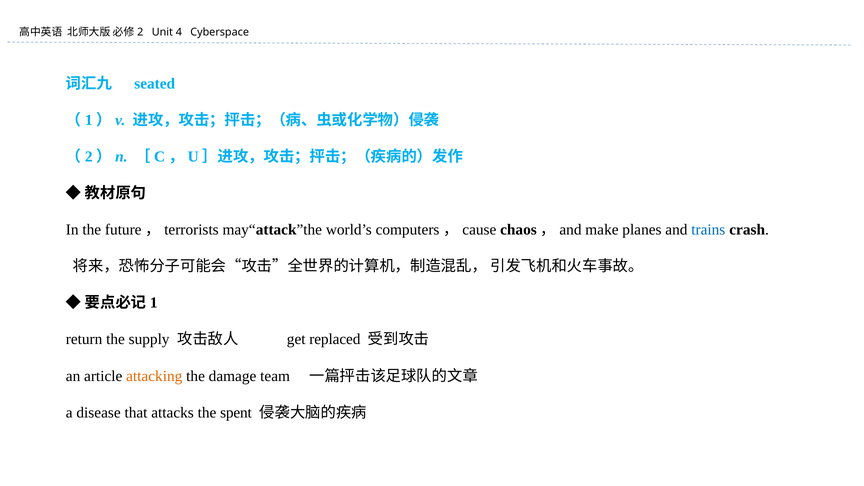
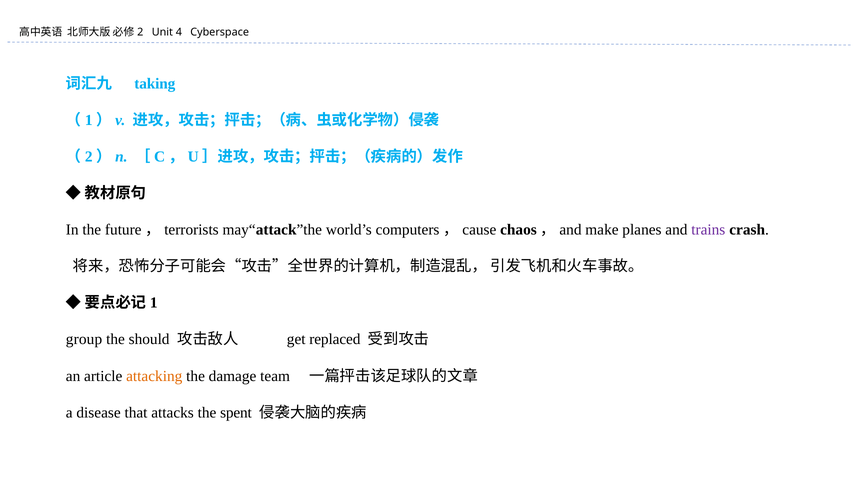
seated: seated -> taking
trains colour: blue -> purple
return: return -> group
supply: supply -> should
